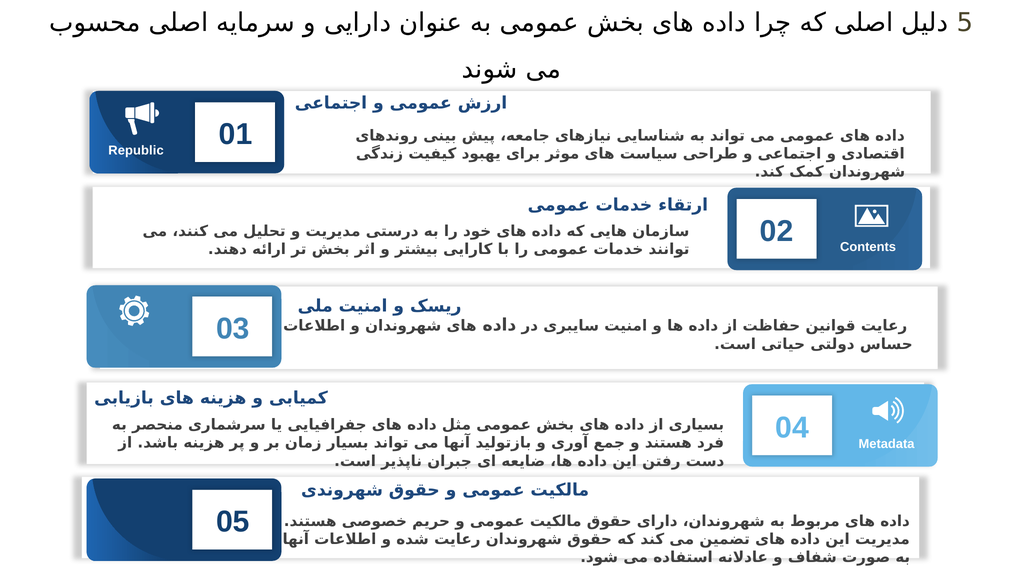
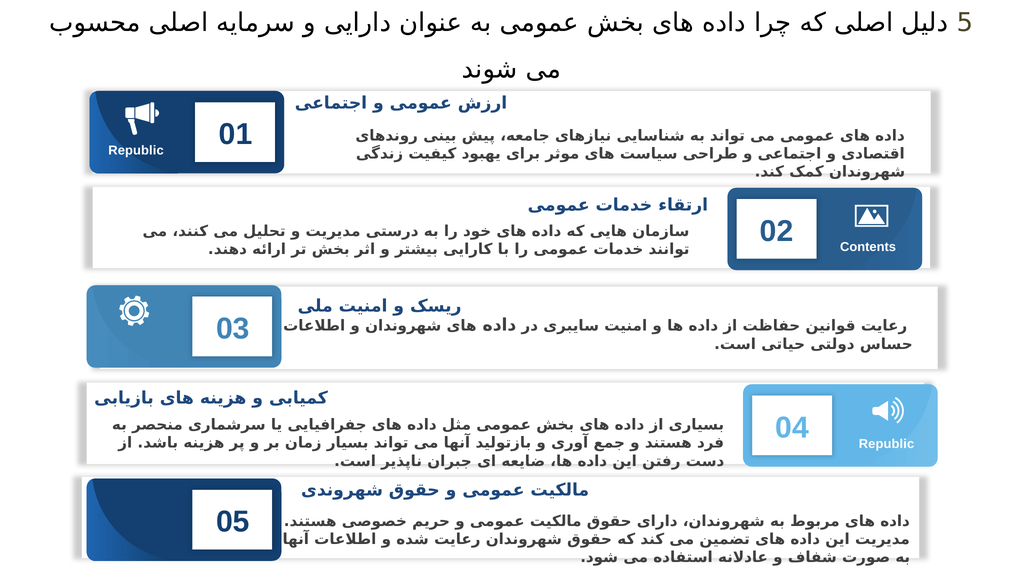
Metadata at (887, 444): Metadata -> Republic
